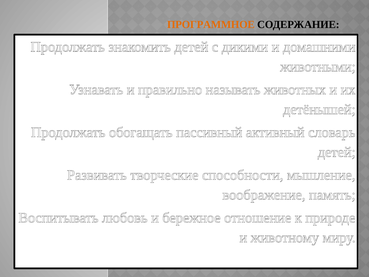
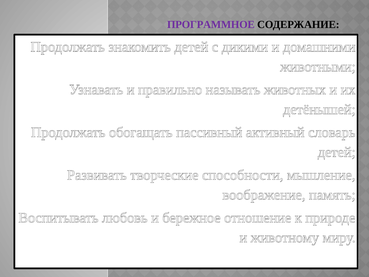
ПРОГРАММНОЕ colour: orange -> purple
